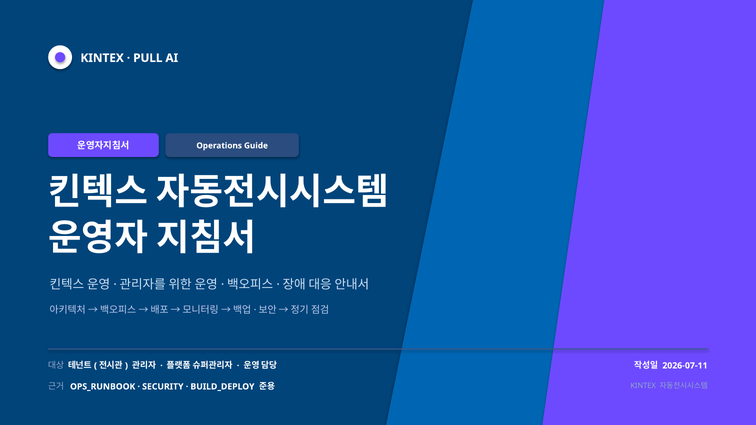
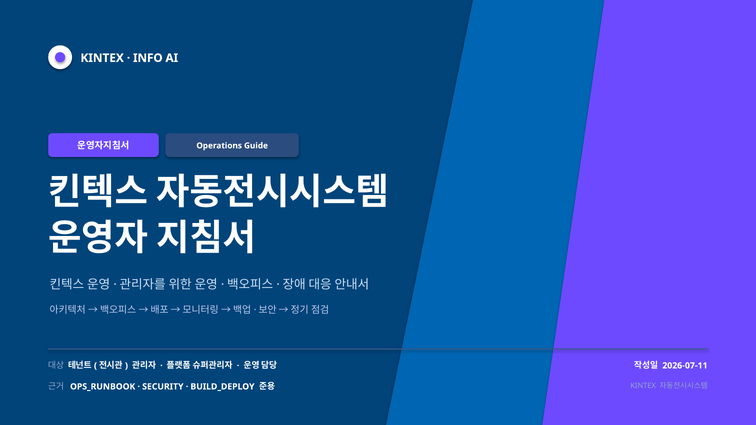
PULL: PULL -> INFO
